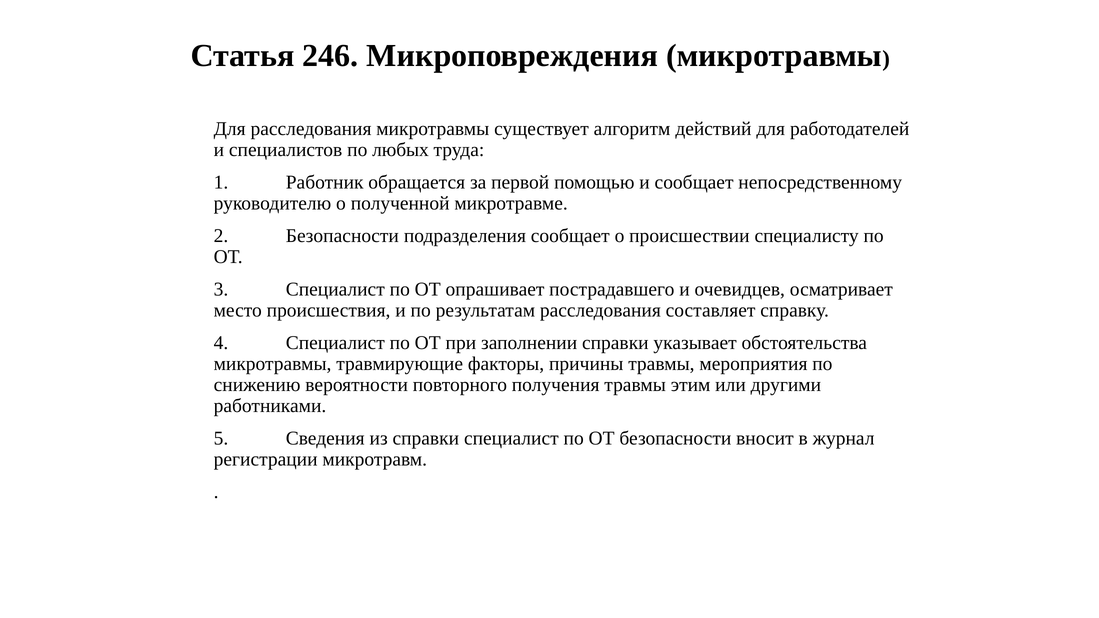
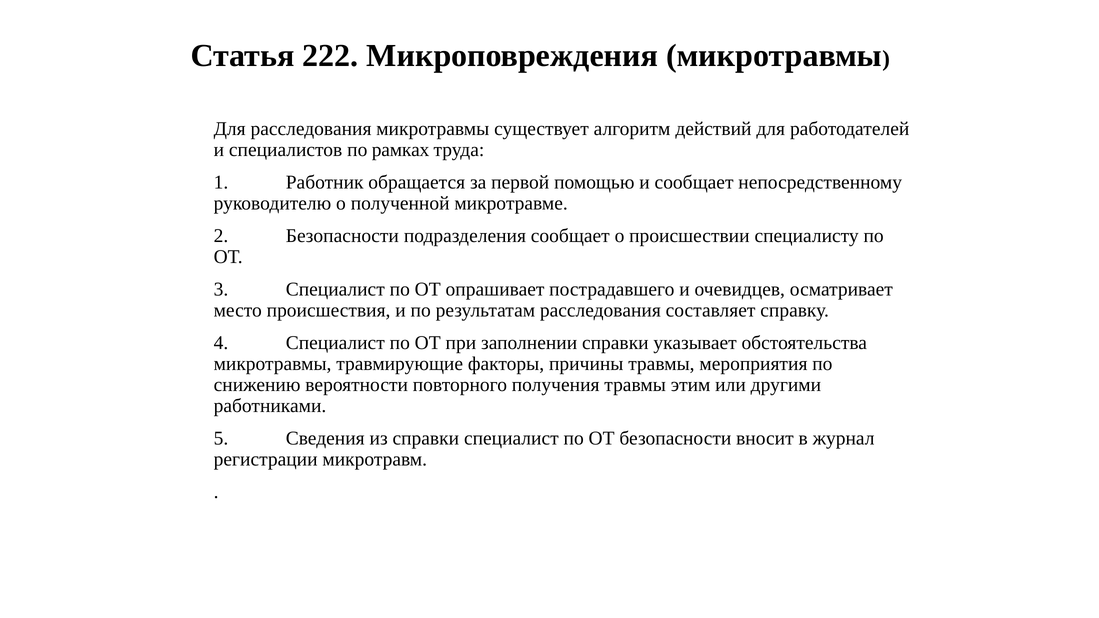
246: 246 -> 222
любых: любых -> рамках
